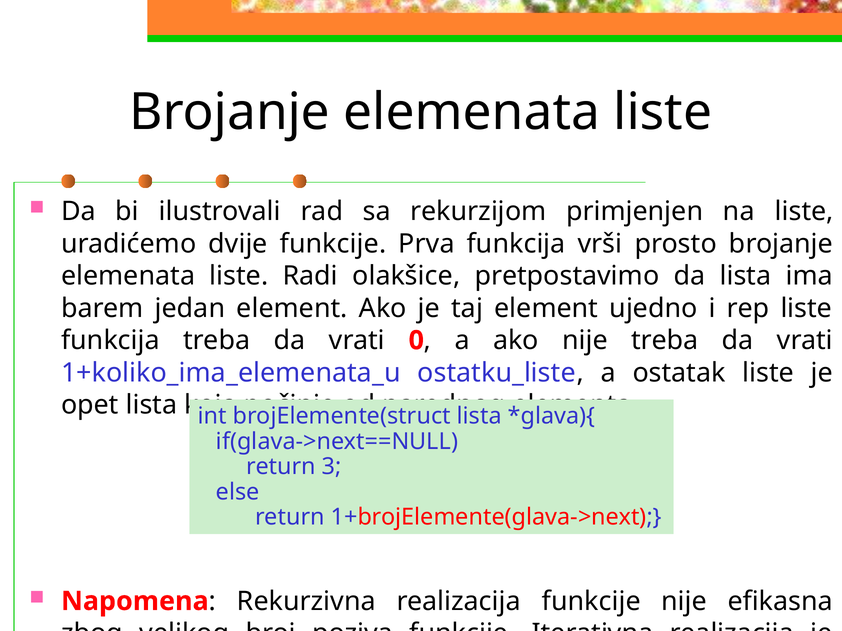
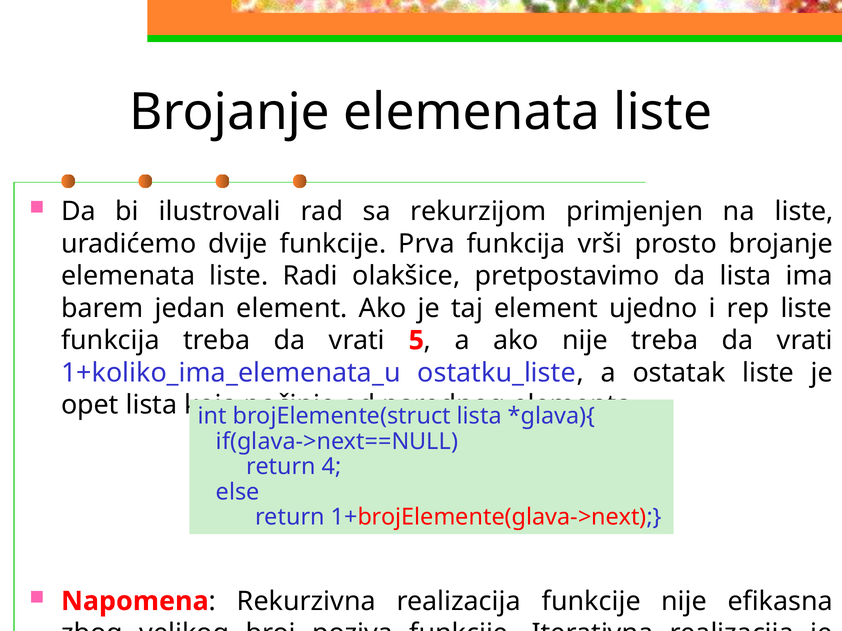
0: 0 -> 5
3: 3 -> 4
